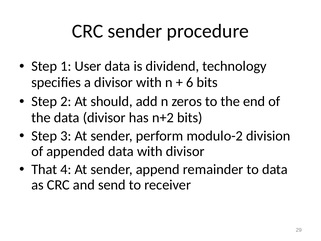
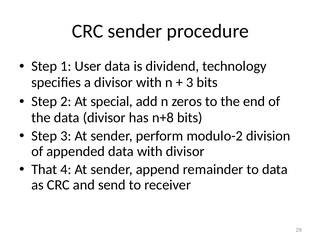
6 at (190, 82): 6 -> 3
should: should -> special
n+2: n+2 -> n+8
